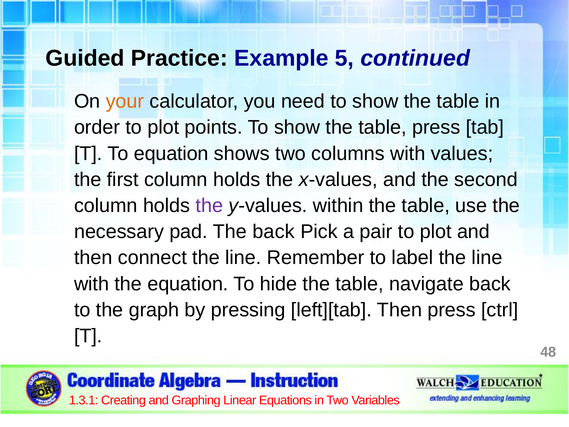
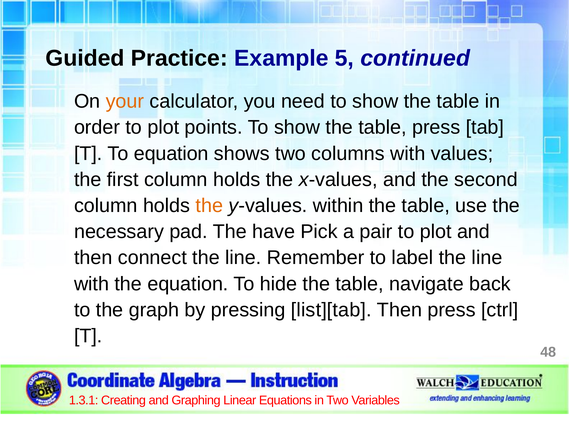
the at (209, 206) colour: purple -> orange
The back: back -> have
left][tab: left][tab -> list][tab
